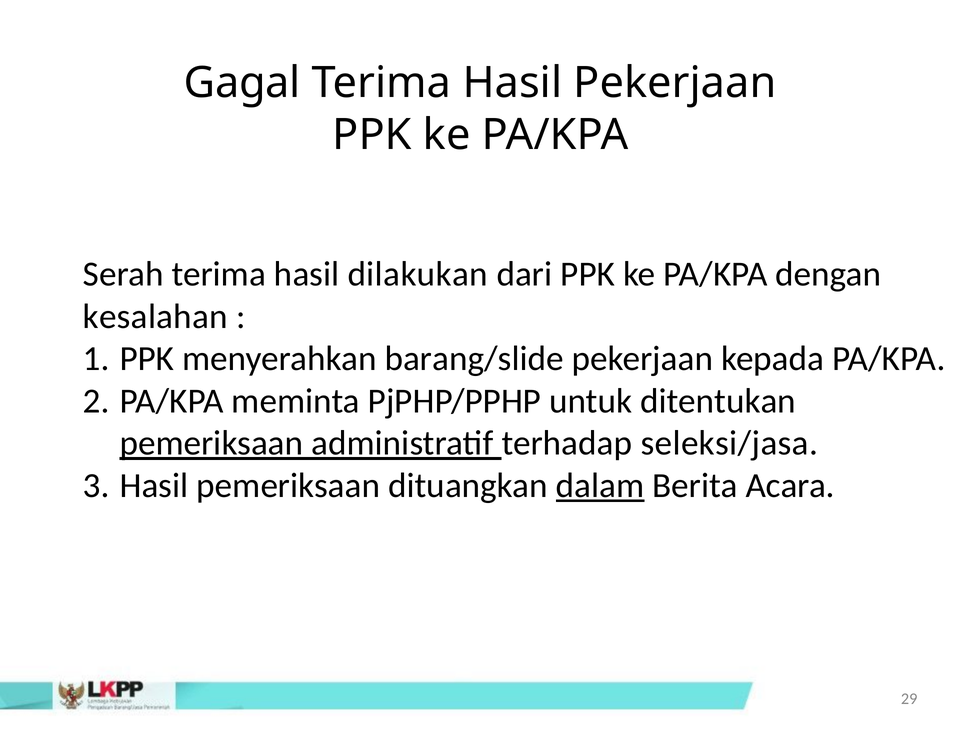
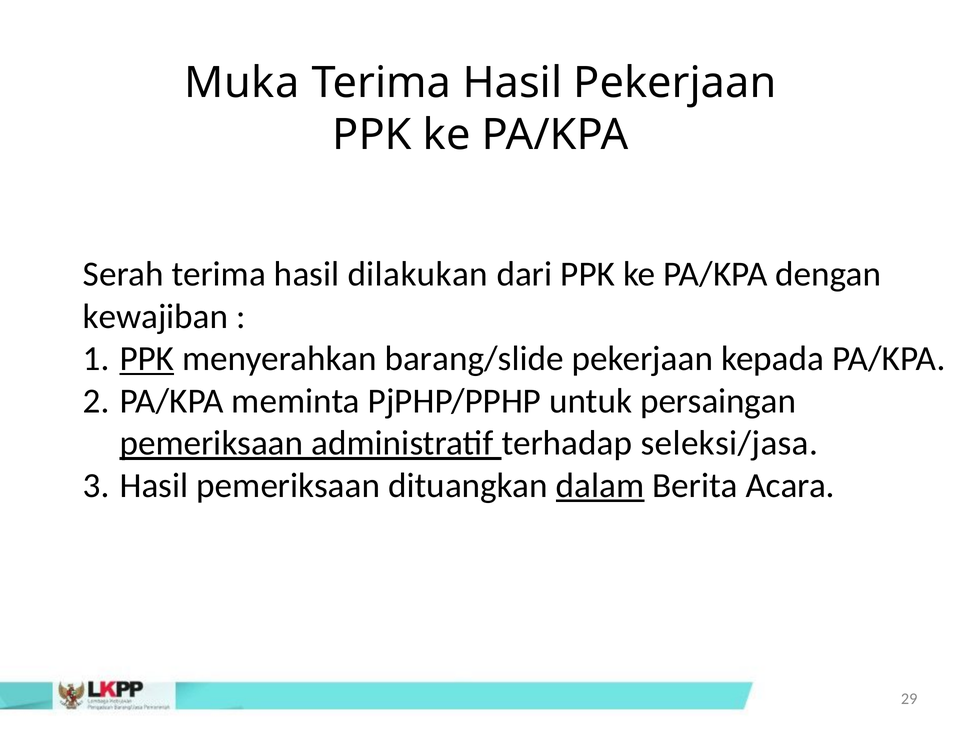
Gagal: Gagal -> Muka
kesalahan: kesalahan -> kewajiban
PPK at (147, 359) underline: none -> present
ditentukan: ditentukan -> persaingan
